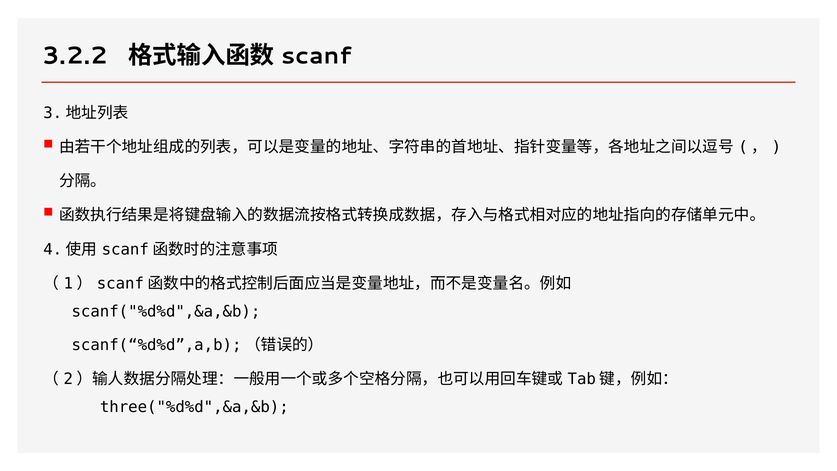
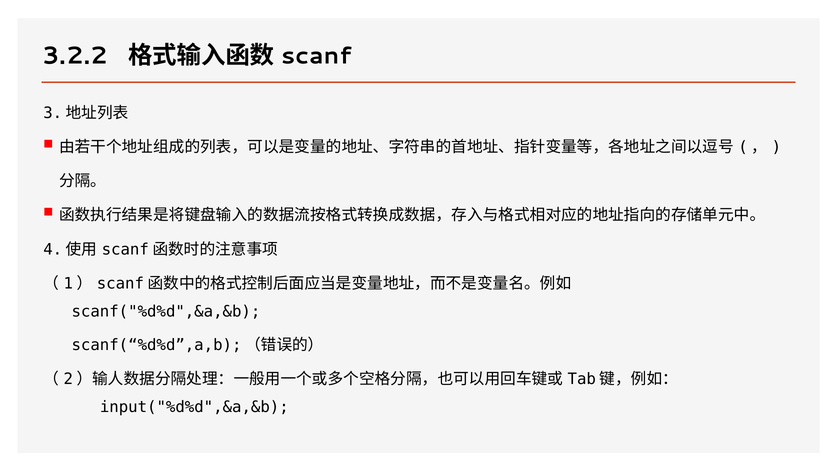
three("%d%d",&a,&b: three("%d%d",&a,&b -> input("%d%d",&a,&b
